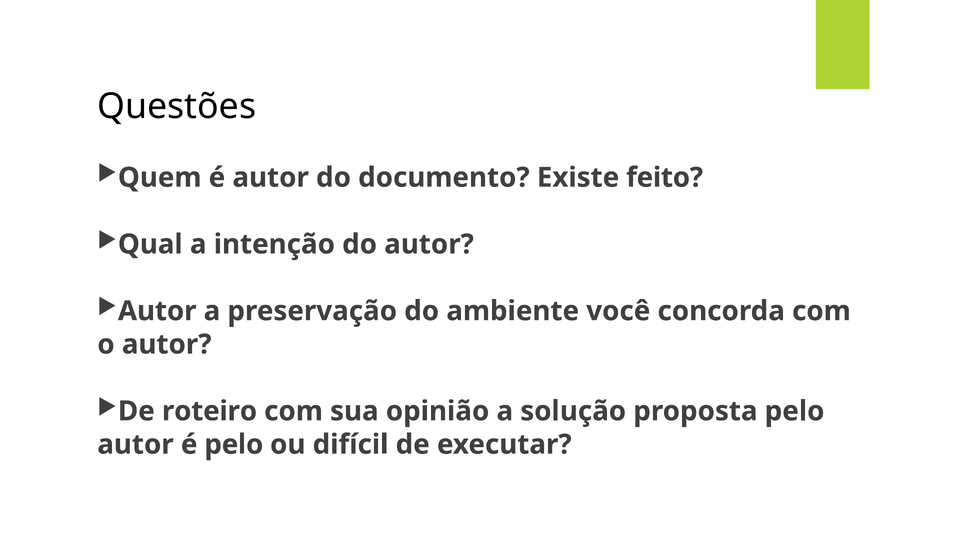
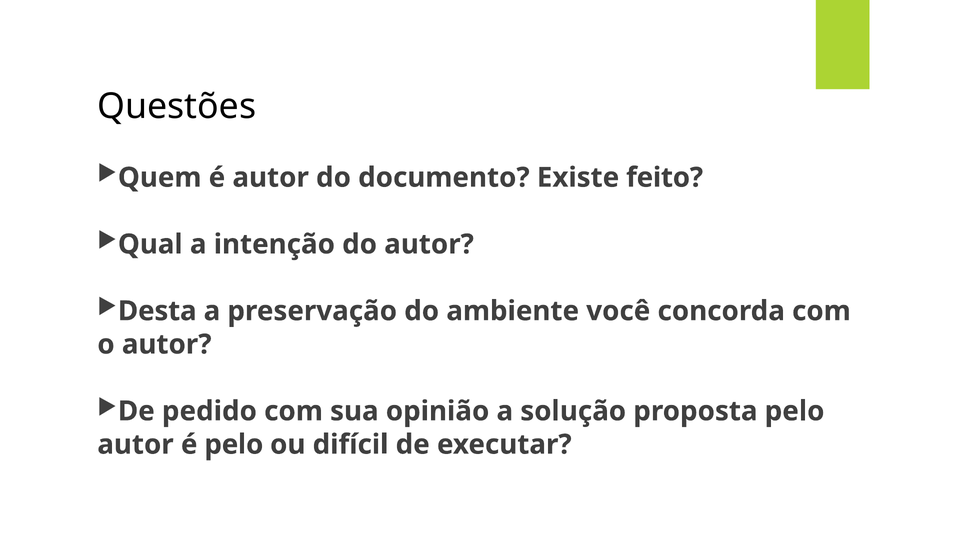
Autor at (157, 311): Autor -> Desta
roteiro: roteiro -> pedido
